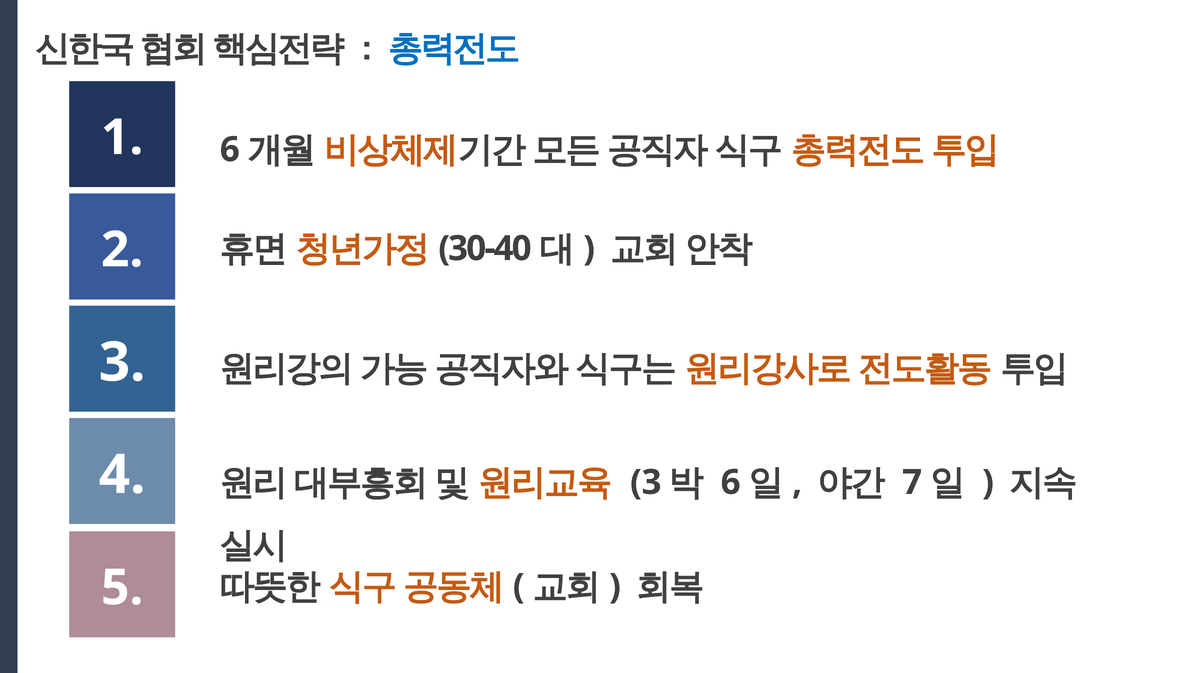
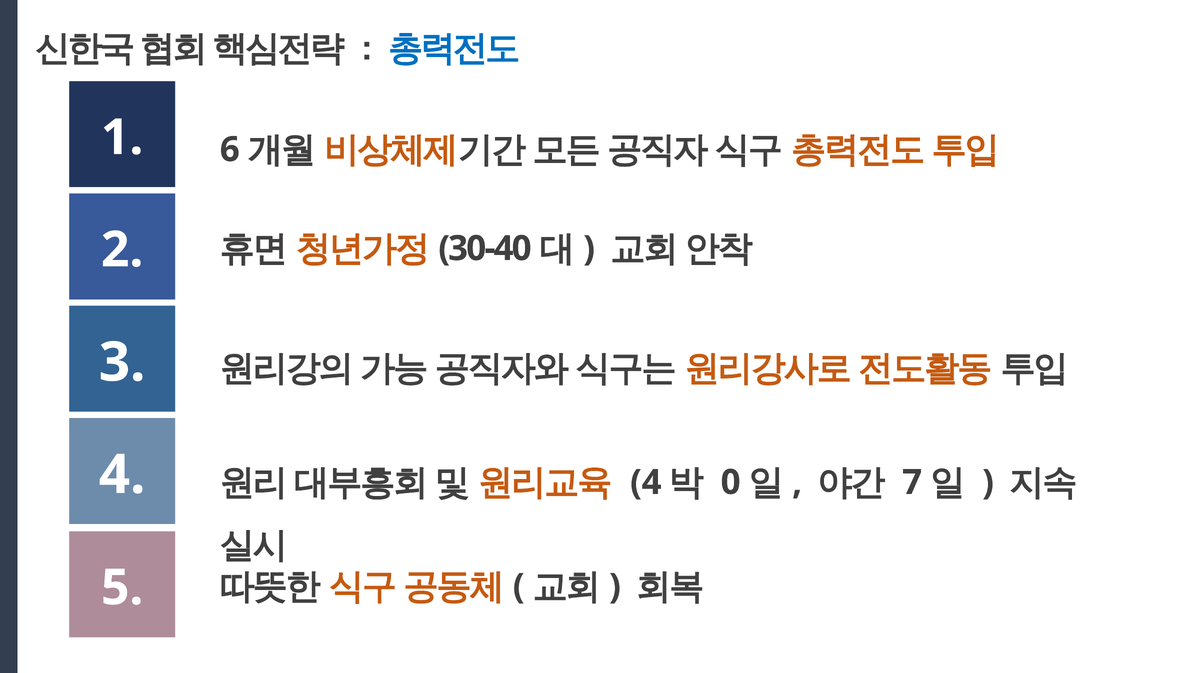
3 at (646, 483): 3 -> 4
6 at (731, 483): 6 -> 0
